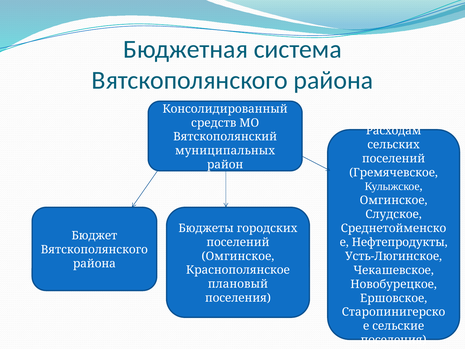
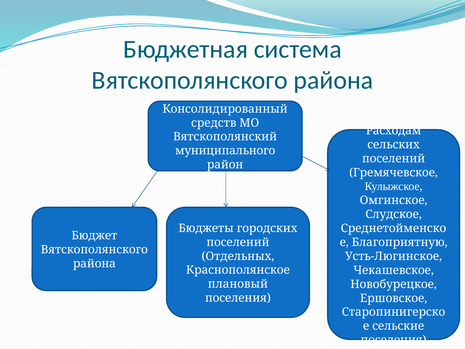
муниципальных: муниципальных -> муниципального
Нефтепродукты: Нефтепродукты -> Благоприятную
Омгинское at (238, 256): Омгинское -> Отдельных
